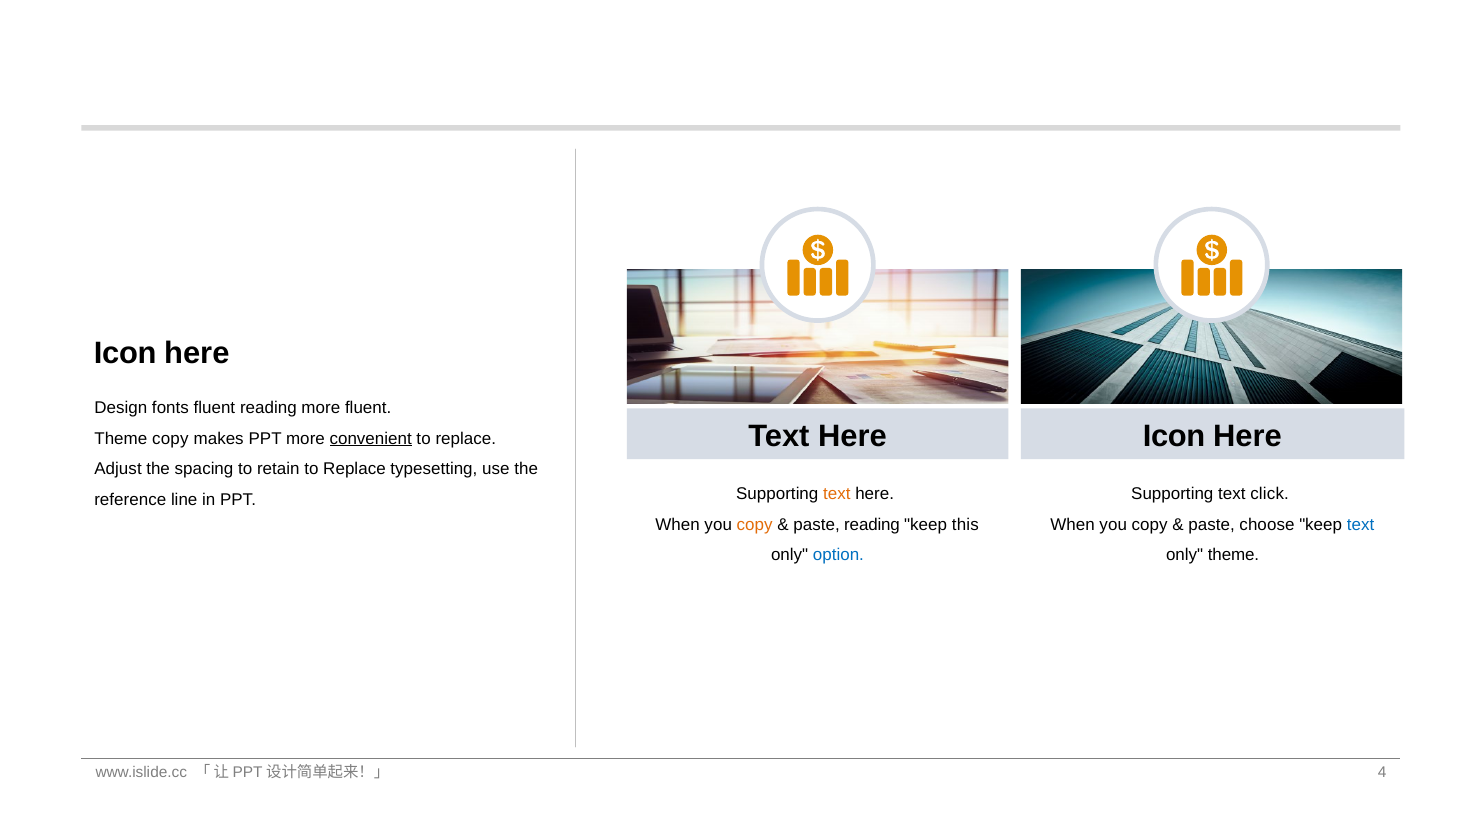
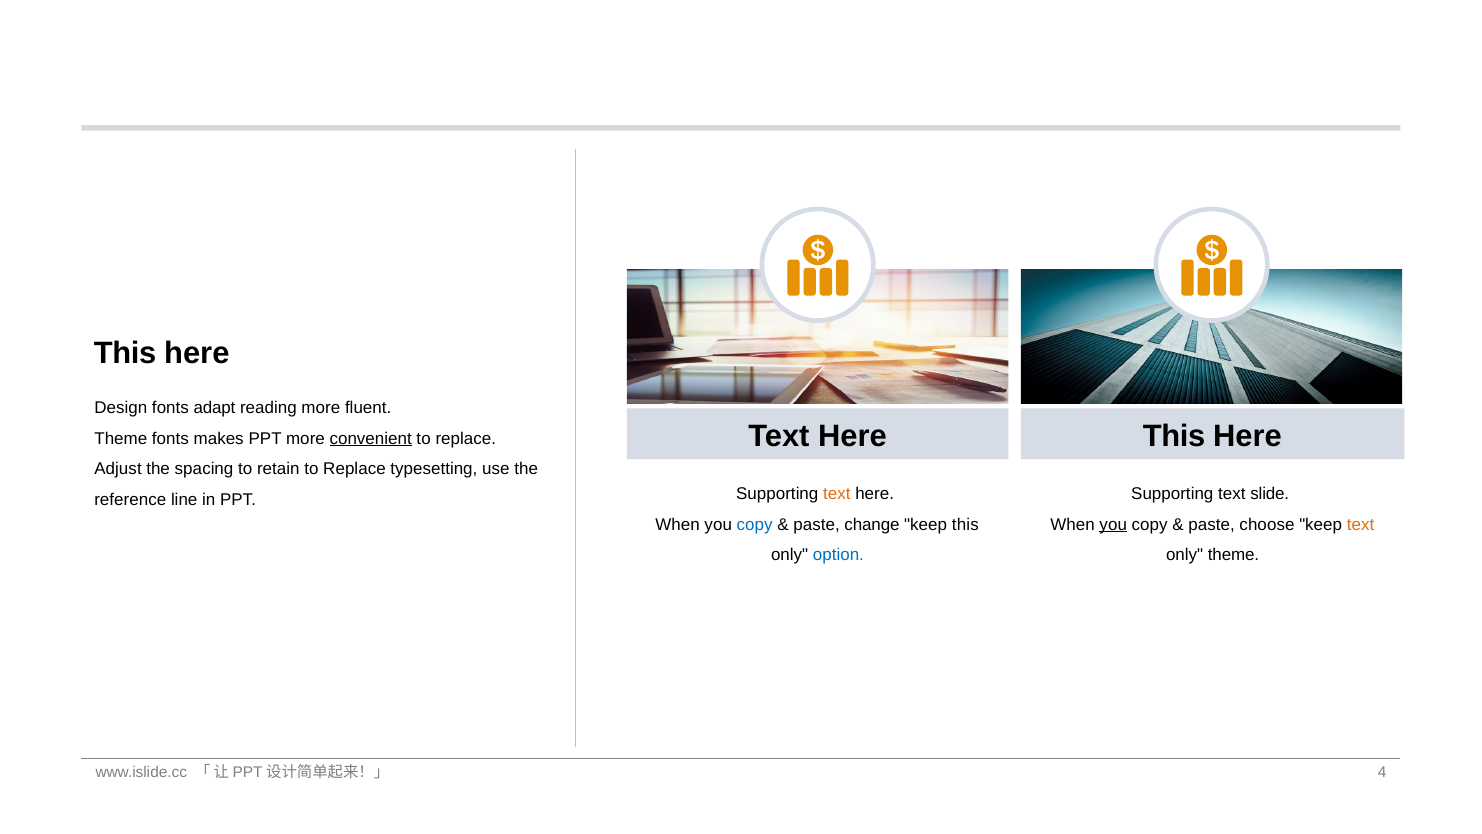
Icon at (125, 353): Icon -> This
fonts fluent: fluent -> adapt
Here Icon: Icon -> This
Theme copy: copy -> fonts
click: click -> slide
copy at (755, 524) colour: orange -> blue
paste reading: reading -> change
you at (1113, 524) underline: none -> present
text at (1361, 524) colour: blue -> orange
